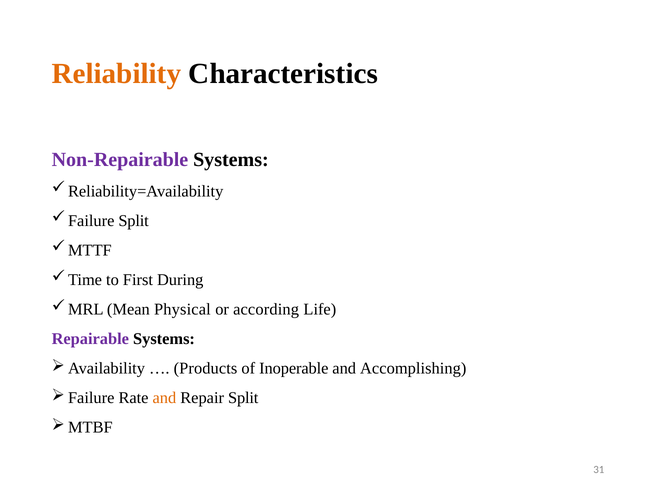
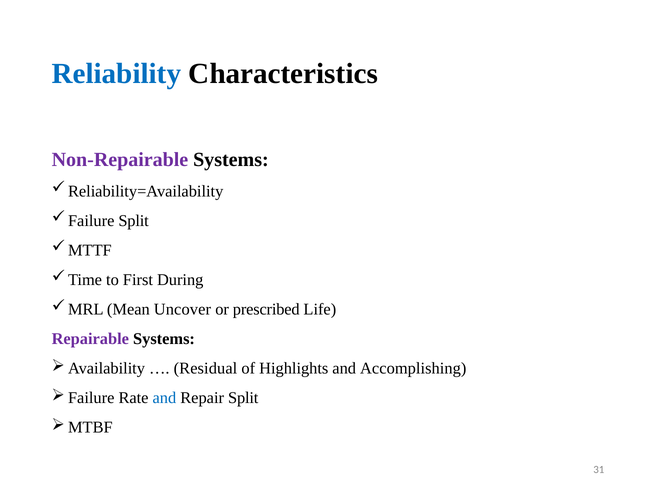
Reliability colour: orange -> blue
Physical: Physical -> Uncover
according: according -> prescribed
Products: Products -> Residual
Inoperable: Inoperable -> Highlights
and at (164, 398) colour: orange -> blue
